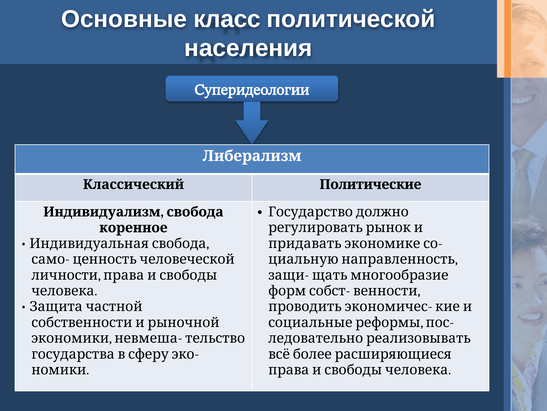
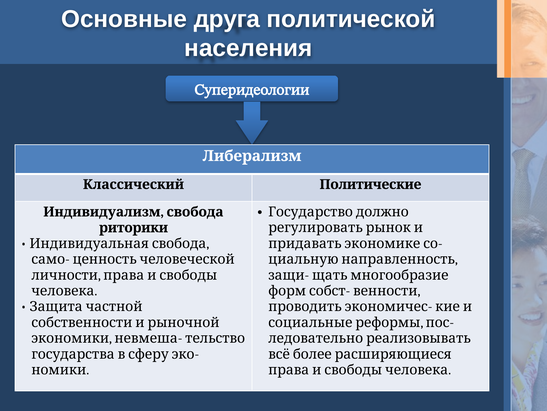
класс: класс -> друга
коренное: коренное -> риторики
